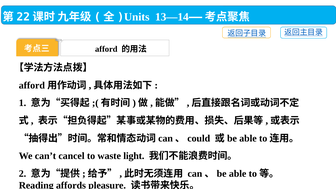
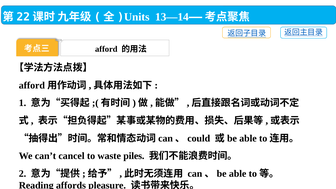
light: light -> piles
